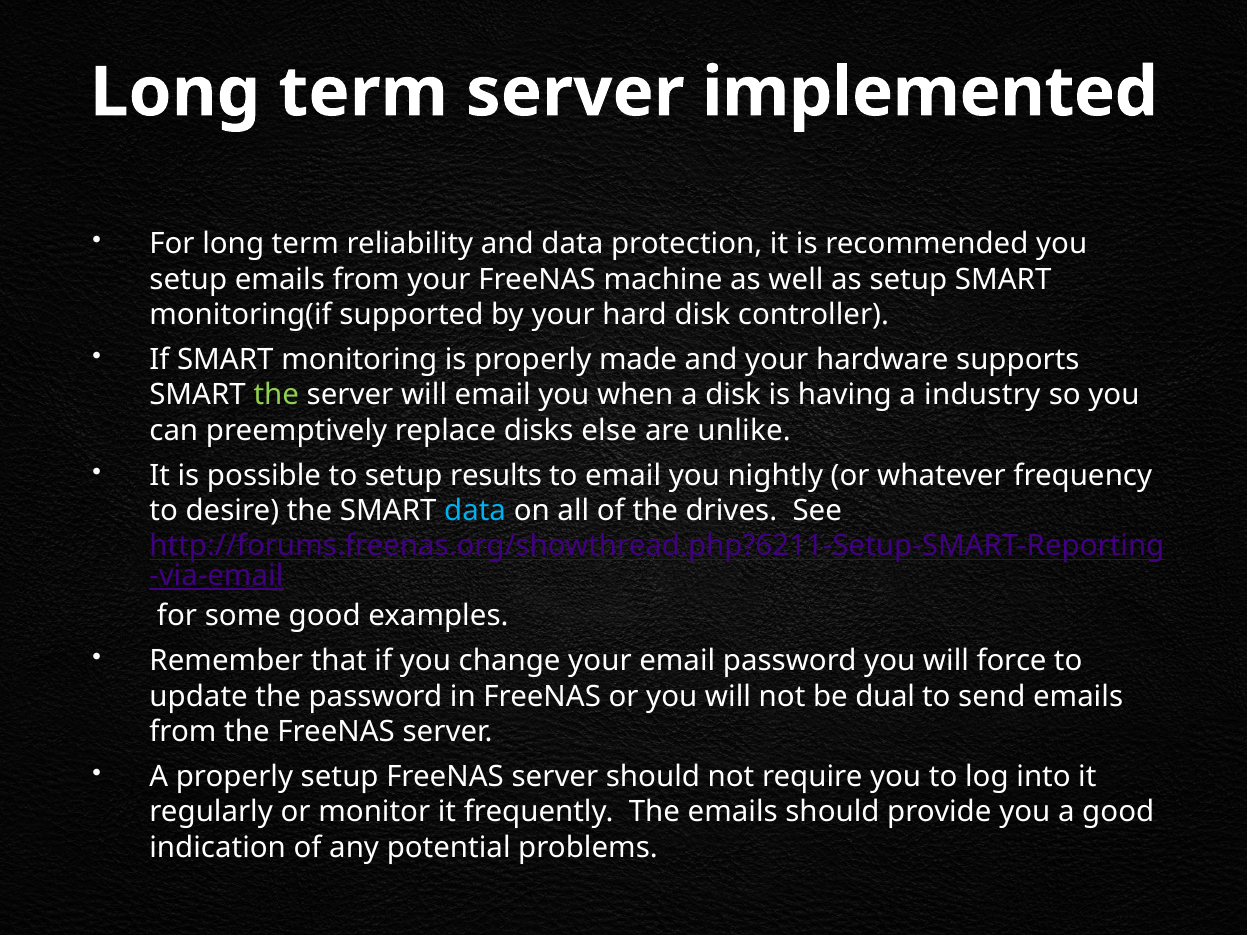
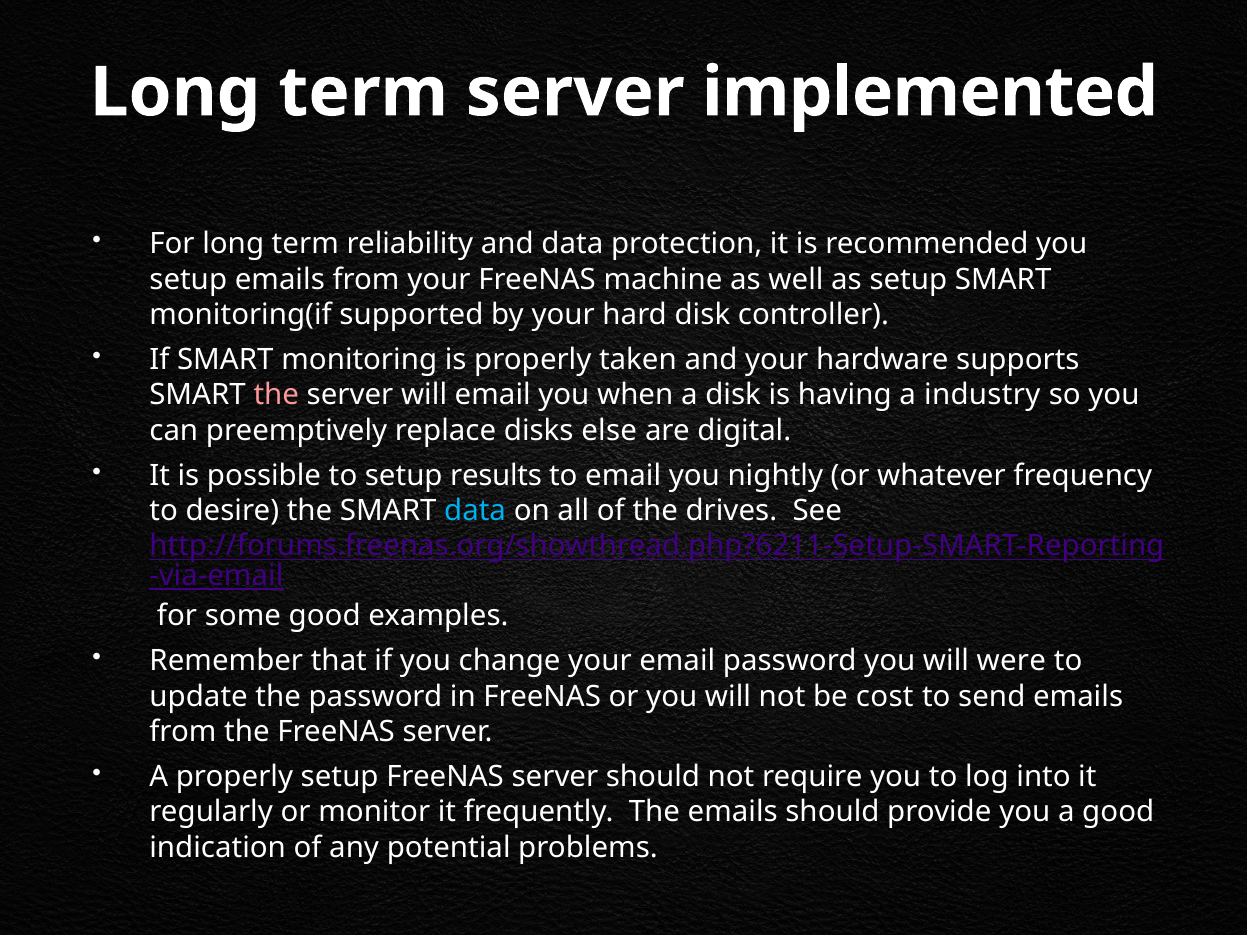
made: made -> taken
the at (276, 395) colour: light green -> pink
unlike: unlike -> digital
force: force -> were
dual: dual -> cost
